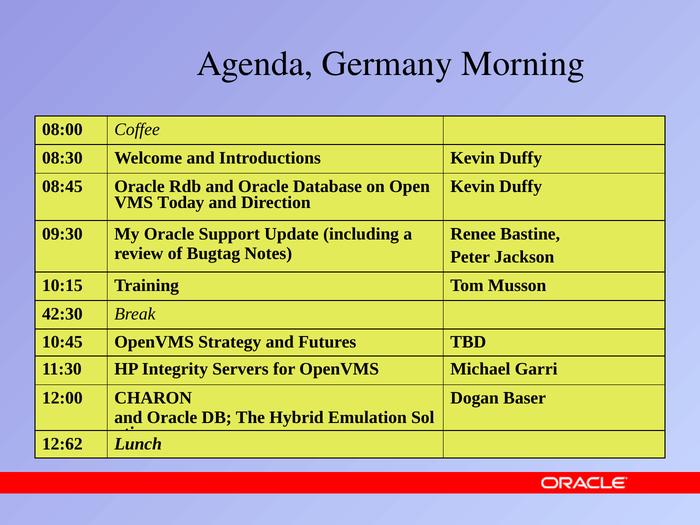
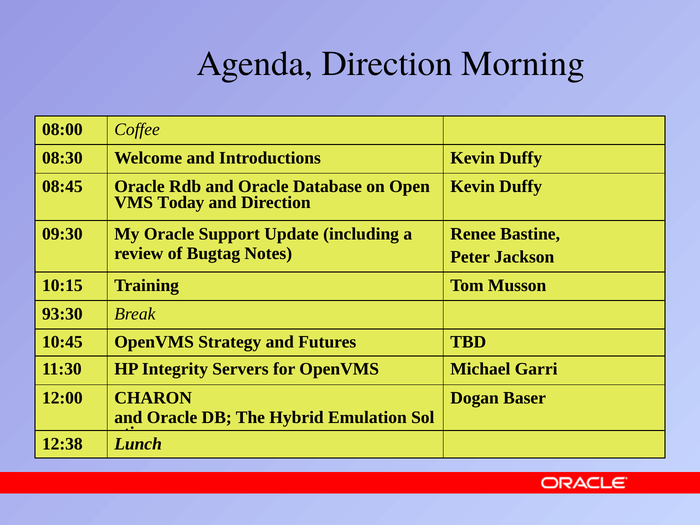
Agenda Germany: Germany -> Direction
42:30: 42:30 -> 93:30
12:62: 12:62 -> 12:38
